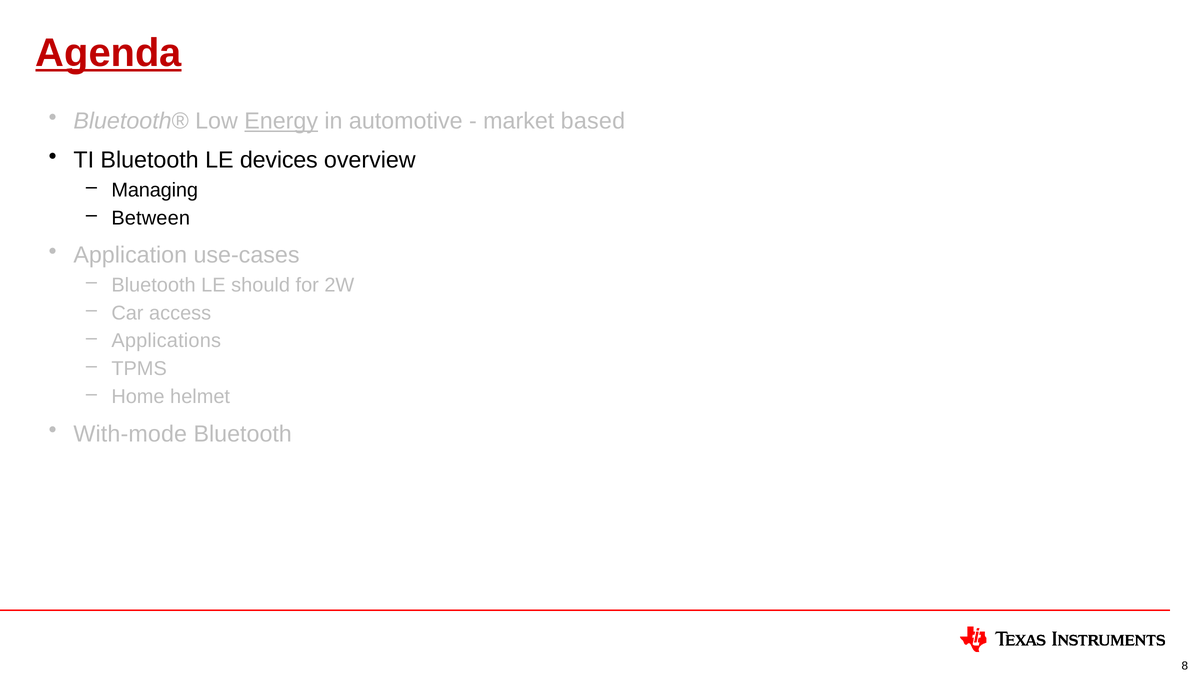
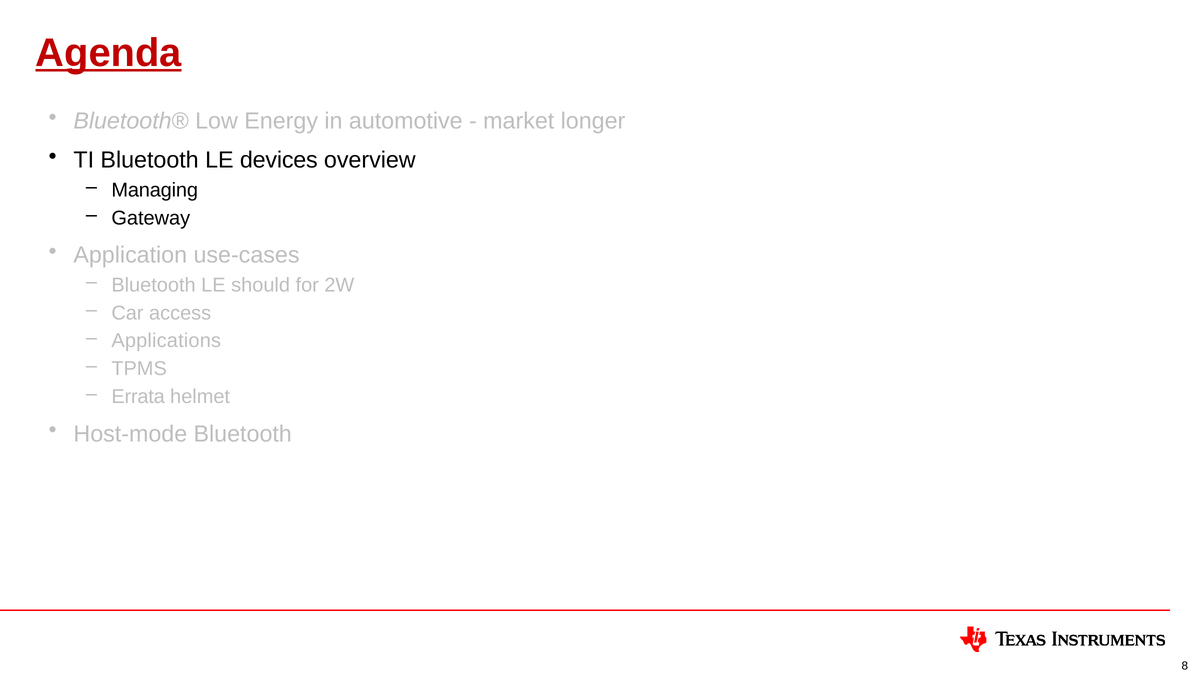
Energy underline: present -> none
based: based -> longer
Between: Between -> Gateway
Home: Home -> Errata
With-mode: With-mode -> Host-mode
